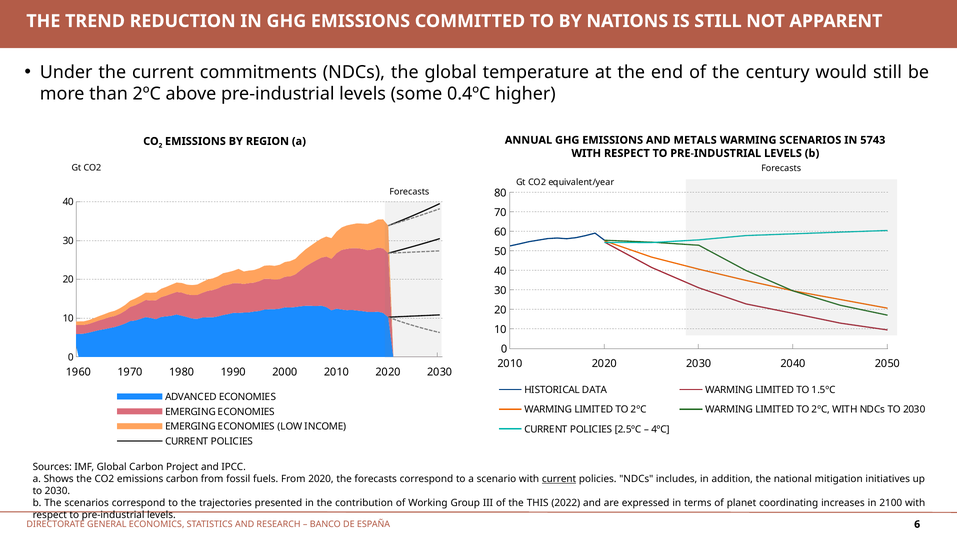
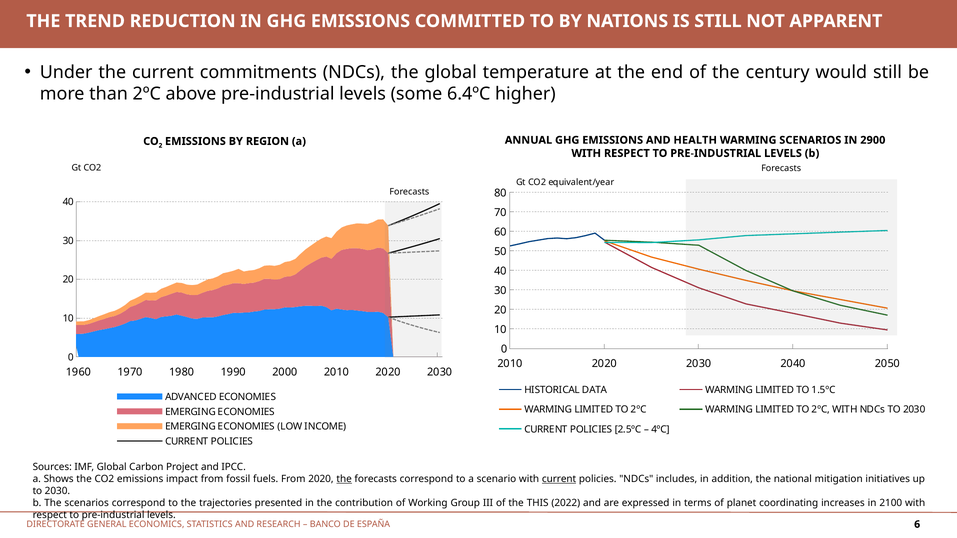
0.4ºC: 0.4ºC -> 6.4ºC
METALS: METALS -> HEALTH
5743: 5743 -> 2900
emissions carbon: carbon -> impact
the at (344, 479) underline: none -> present
